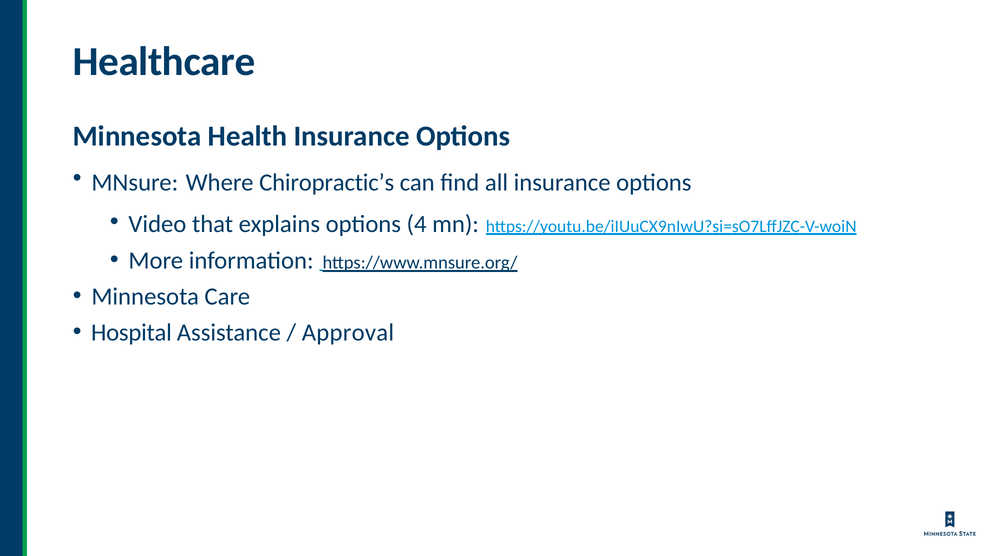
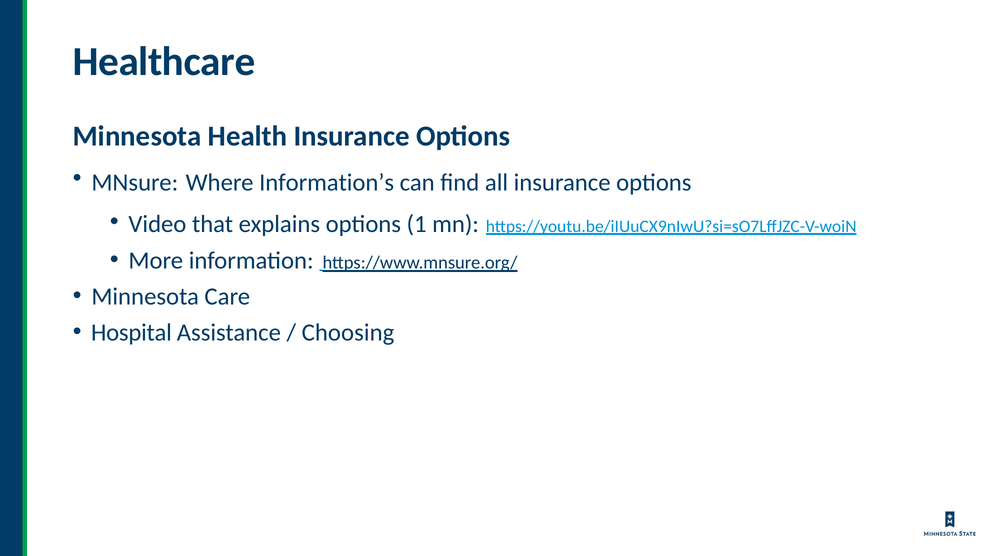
Chiropractic’s: Chiropractic’s -> Information’s
4: 4 -> 1
Approval: Approval -> Choosing
